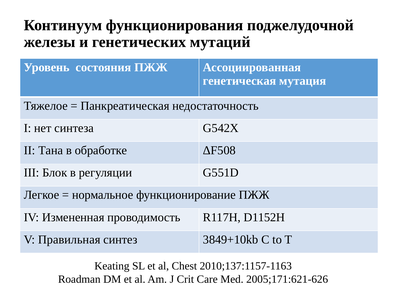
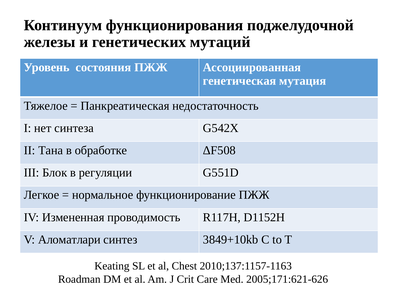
Правильная: Правильная -> Аломатлари
